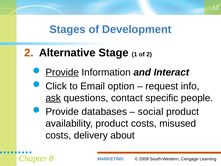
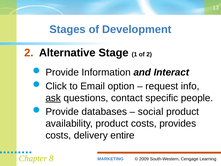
Provide at (62, 72) underline: present -> none
misused: misused -> provides
about: about -> entire
